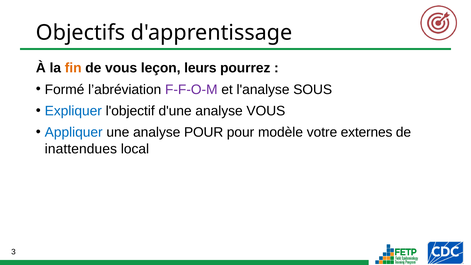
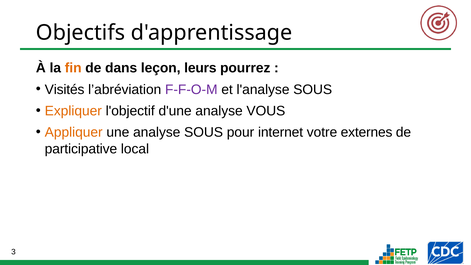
de vous: vous -> dans
Formé: Formé -> Visités
Expliquer colour: blue -> orange
Appliquer colour: blue -> orange
analyse POUR: POUR -> SOUS
modèle: modèle -> internet
inattendues: inattendues -> participative
